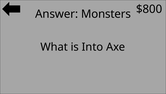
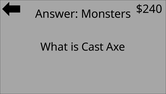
$800: $800 -> $240
Into: Into -> Cast
